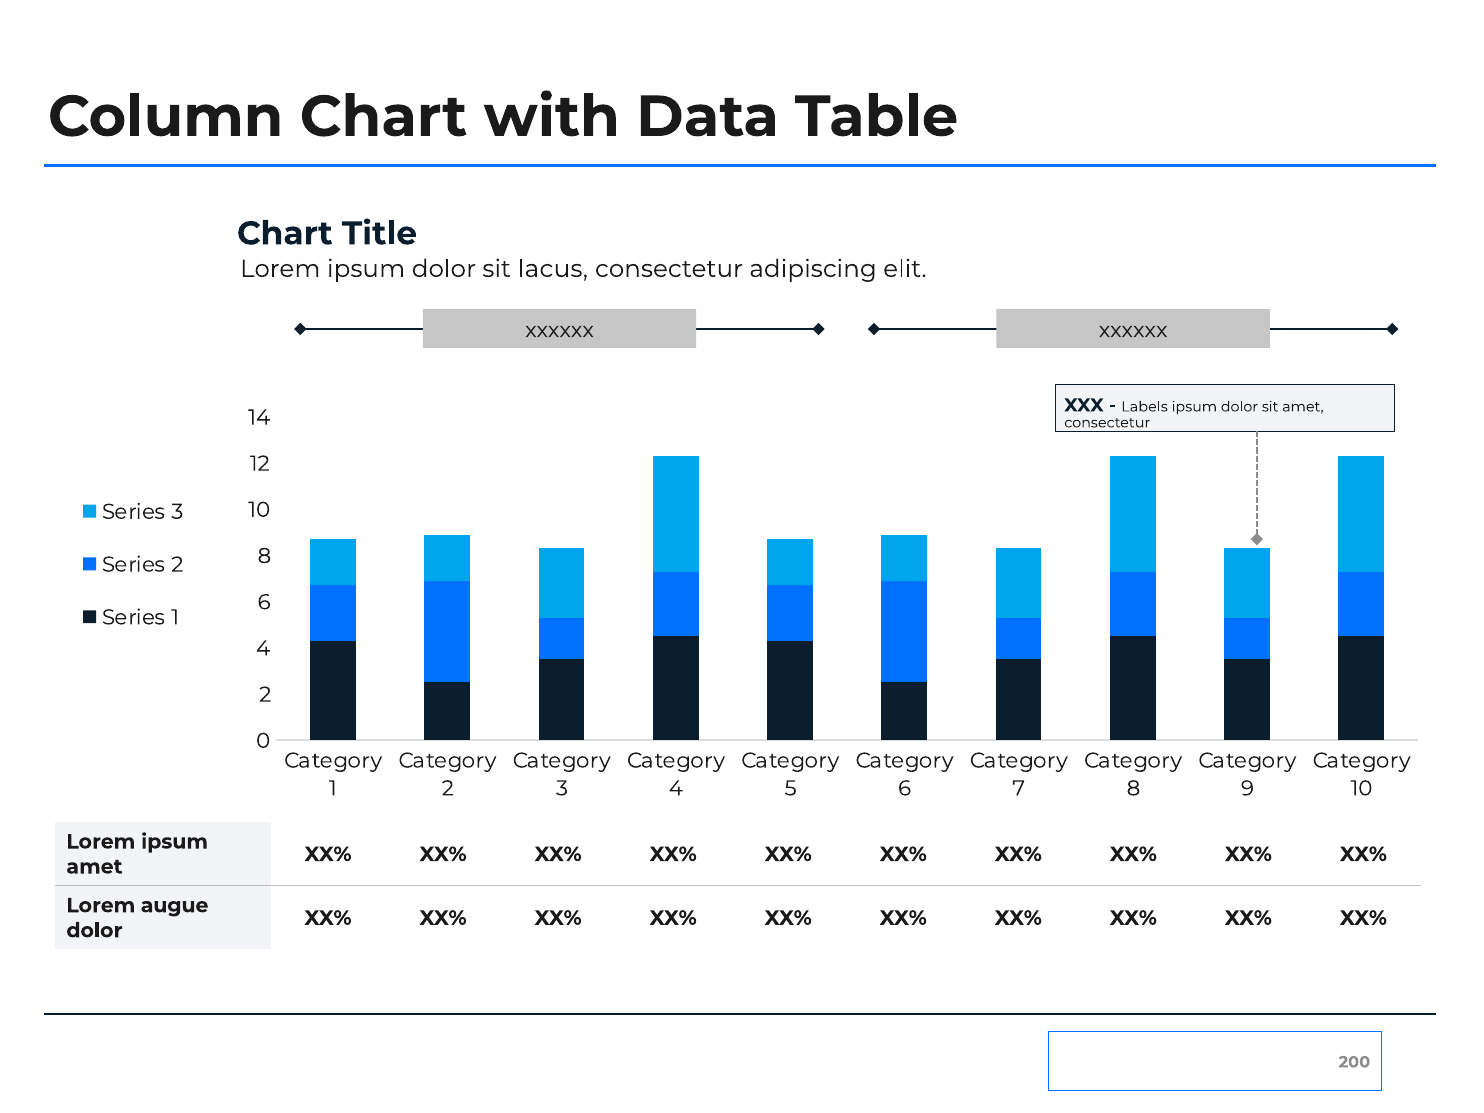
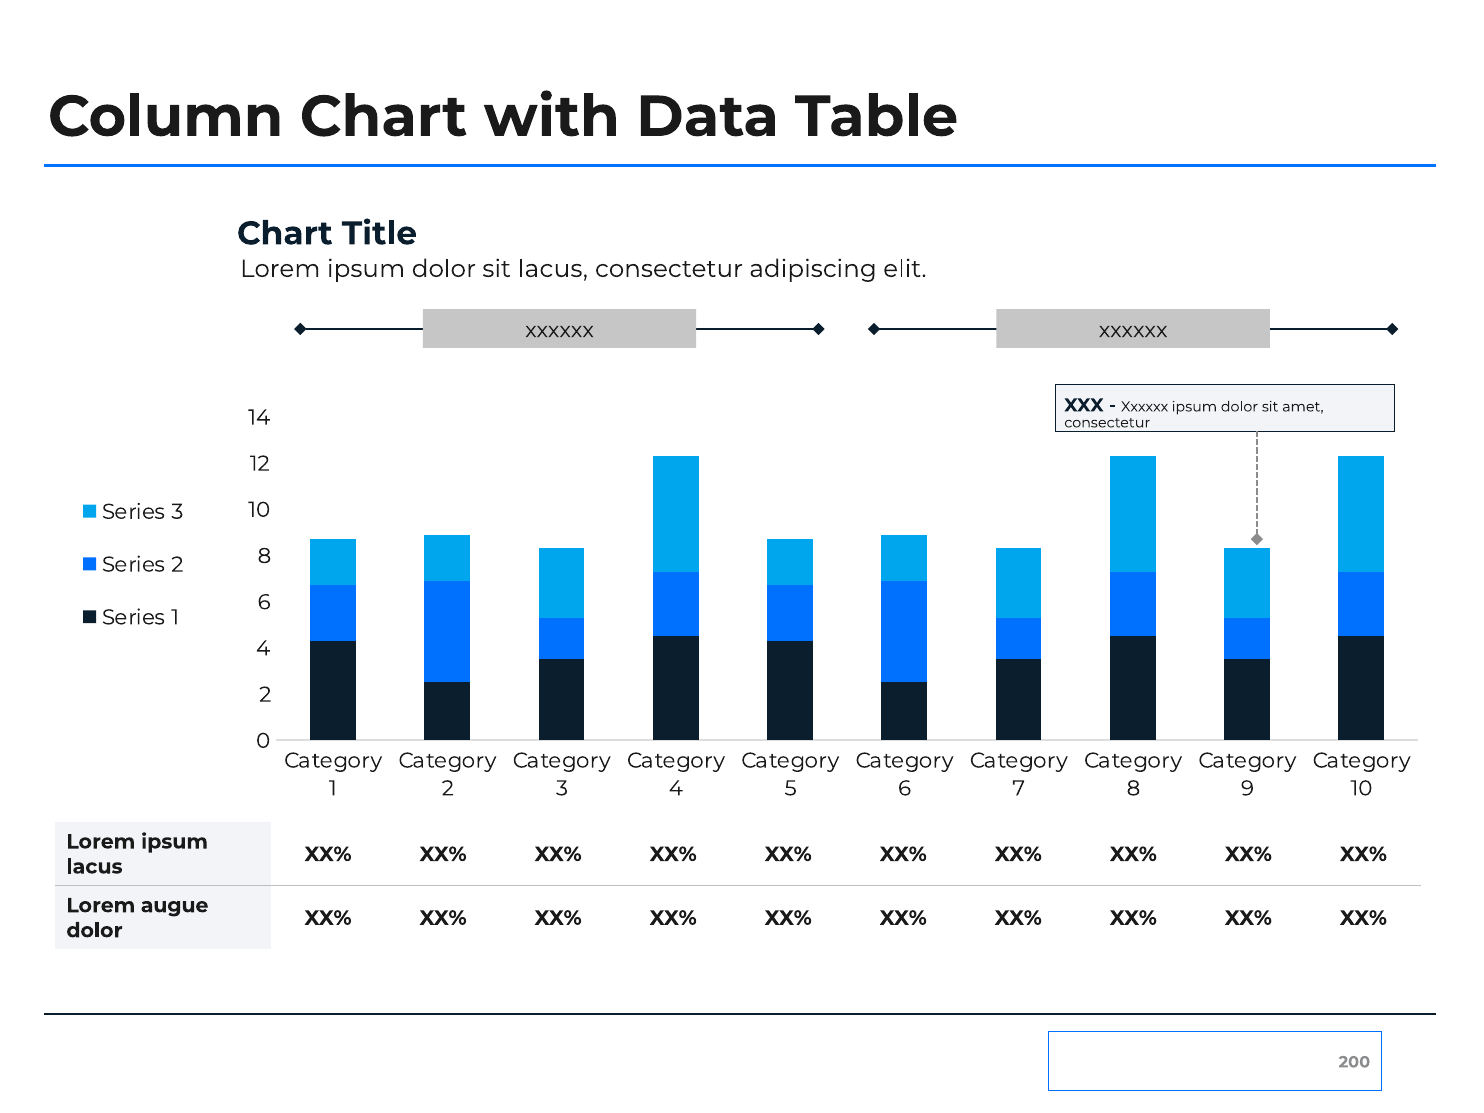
Labels at (1145, 407): Labels -> Xxxxxx
amet at (94, 867): amet -> lacus
